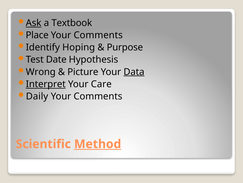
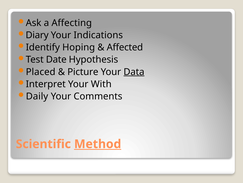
Ask underline: present -> none
Textbook: Textbook -> Affecting
Place: Place -> Diary
Comments at (98, 35): Comments -> Indications
Purpose: Purpose -> Affected
Wrong: Wrong -> Placed
Interpret underline: present -> none
Care: Care -> With
